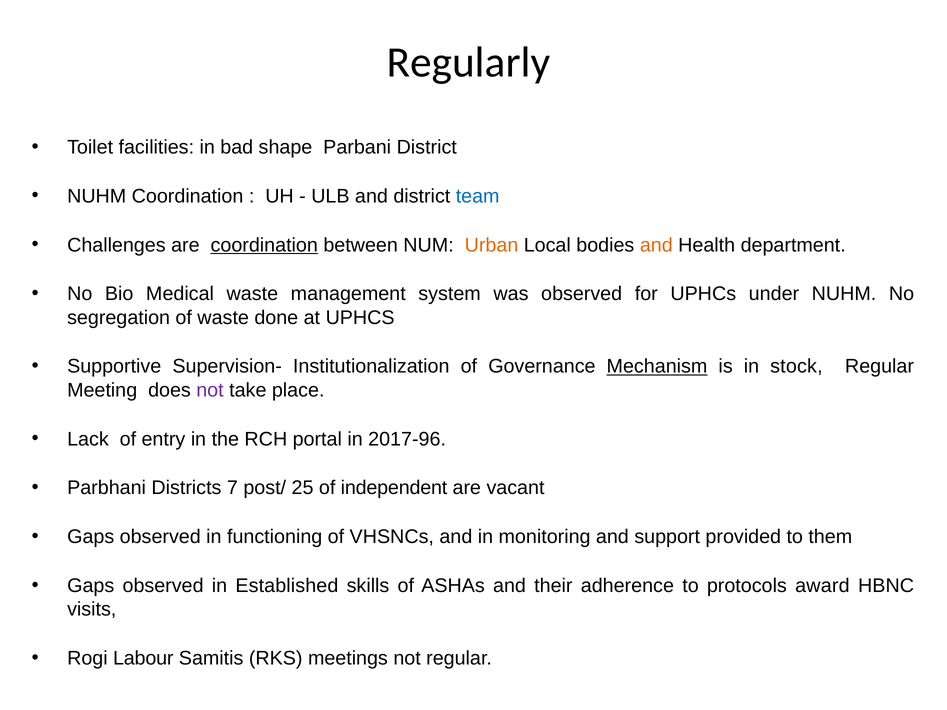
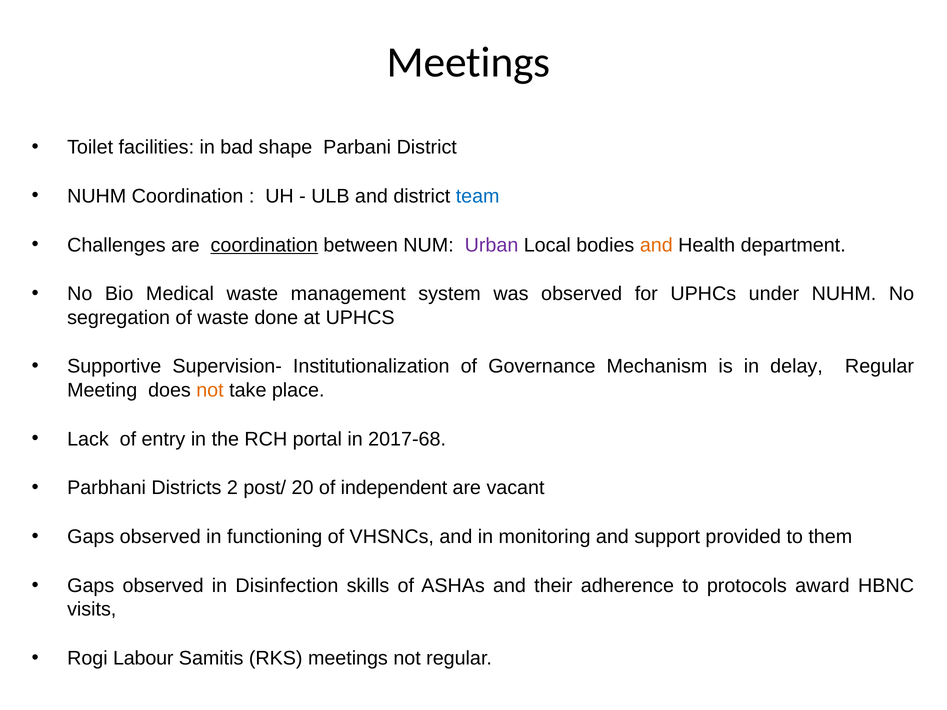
Regularly at (469, 62): Regularly -> Meetings
Urban colour: orange -> purple
Mechanism underline: present -> none
stock: stock -> delay
not at (210, 390) colour: purple -> orange
2017-96: 2017-96 -> 2017-68
7: 7 -> 2
25: 25 -> 20
Established: Established -> Disinfection
